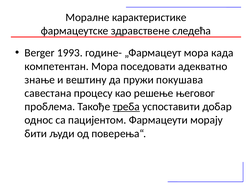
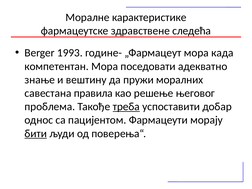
покушава: покушава -> моралних
процесу: процесу -> правила
бити underline: none -> present
